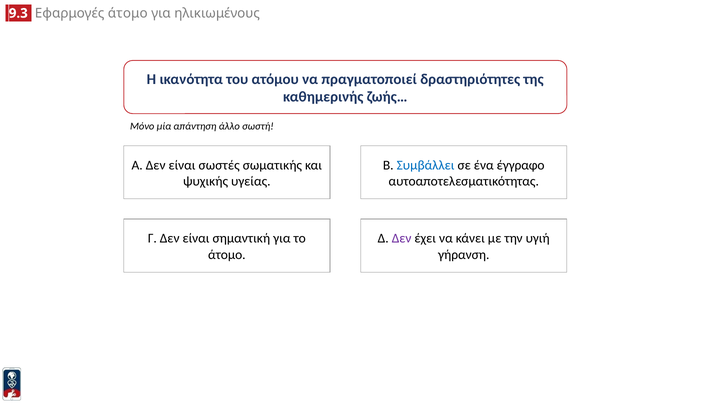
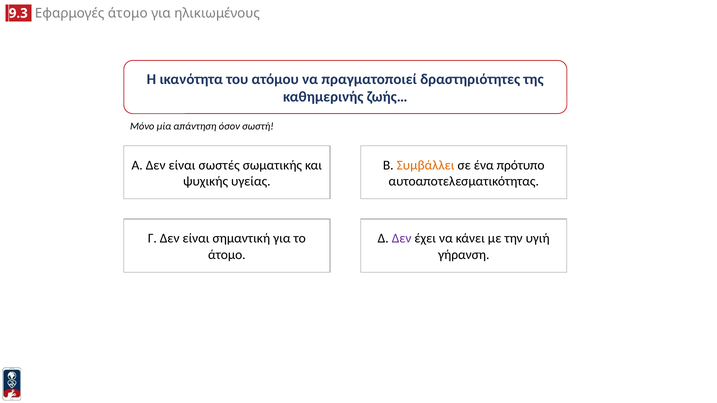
άλλο: άλλο -> όσον
Συμβάλλει colour: blue -> orange
έγγραφο: έγγραφο -> πρότυπο
